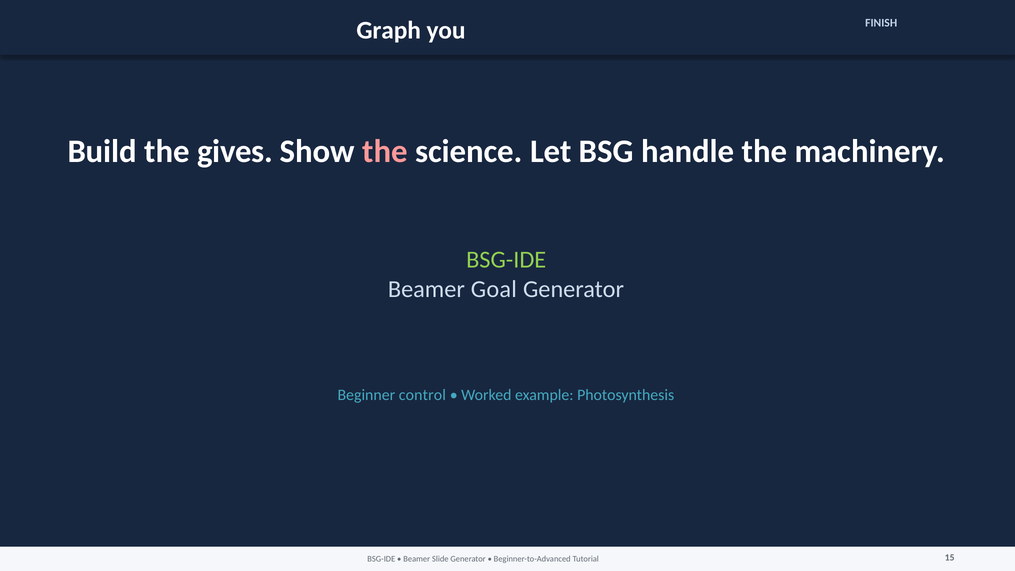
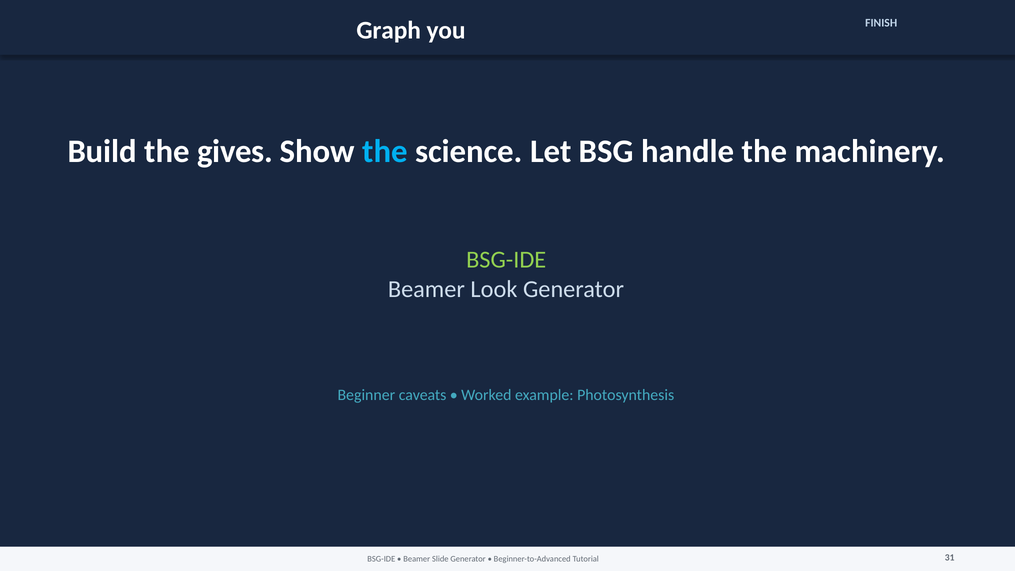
the at (385, 151) colour: pink -> light blue
Goal: Goal -> Look
control: control -> caveats
15: 15 -> 31
